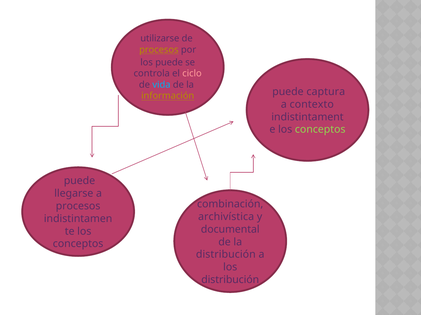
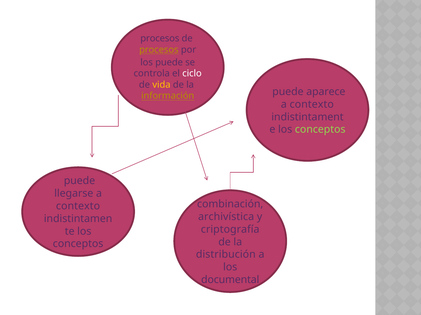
utilizarse at (160, 39): utilizarse -> procesos
ciclo colour: pink -> white
vida colour: light blue -> yellow
captura: captura -> aparece
procesos at (78, 207): procesos -> contexto
documental: documental -> criptografía
distribución at (230, 280): distribución -> documental
